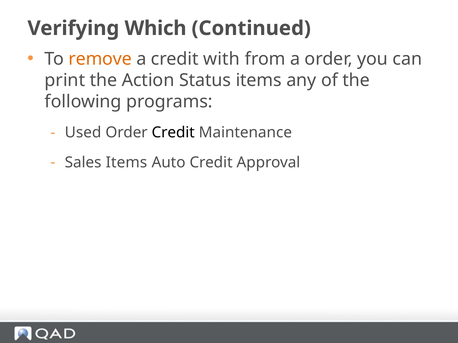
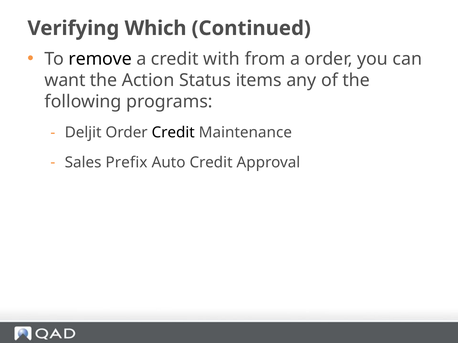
remove colour: orange -> black
print: print -> want
Used: Used -> Deljit
Sales Items: Items -> Prefix
